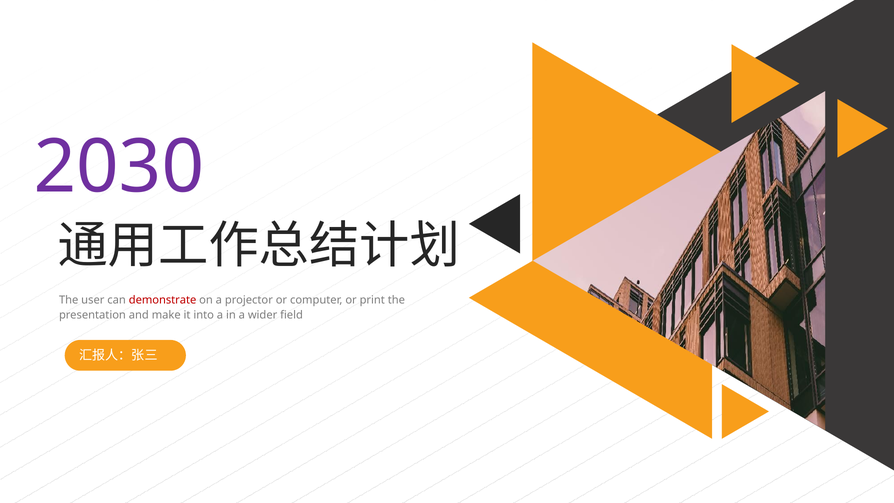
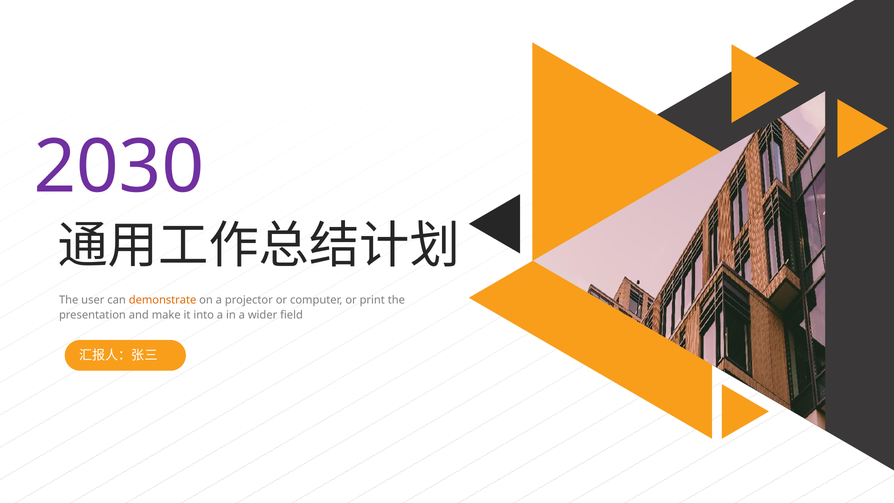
demonstrate colour: red -> orange
